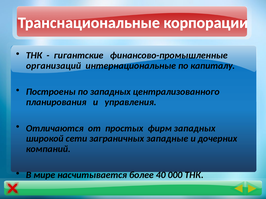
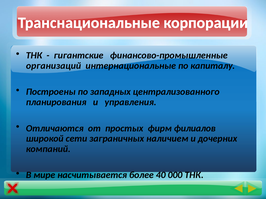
фирм западных: западных -> филиалов
западные: западные -> наличием
